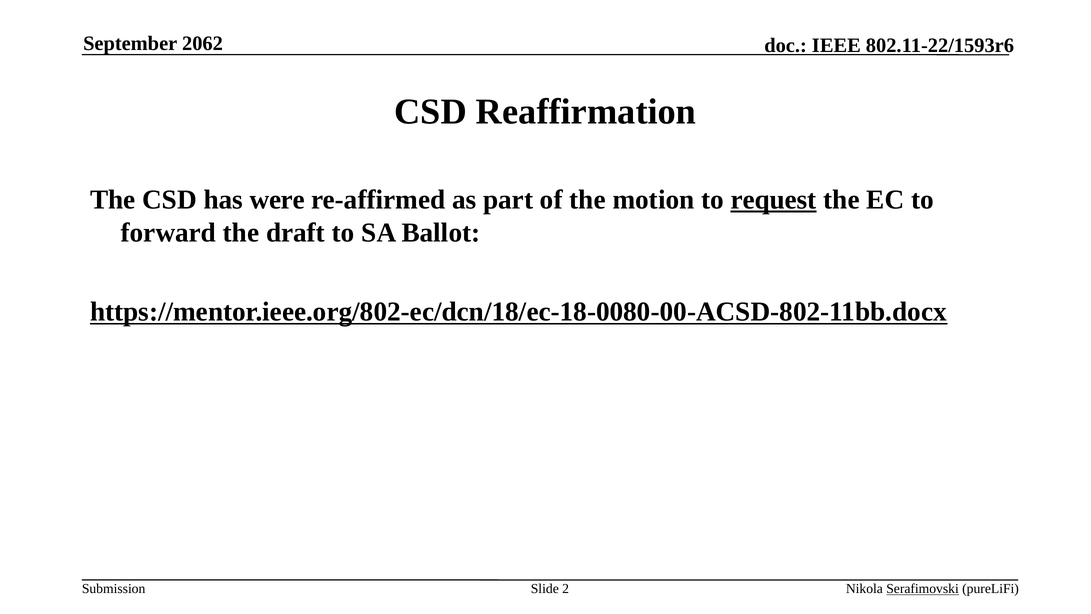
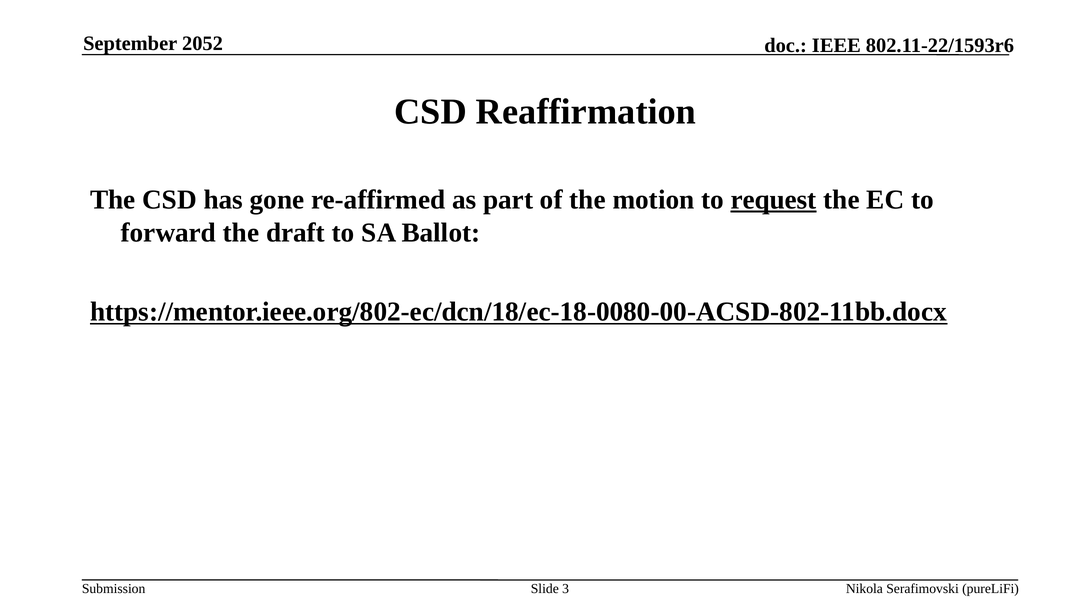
2062: 2062 -> 2052
were: were -> gone
2: 2 -> 3
Serafimovski underline: present -> none
